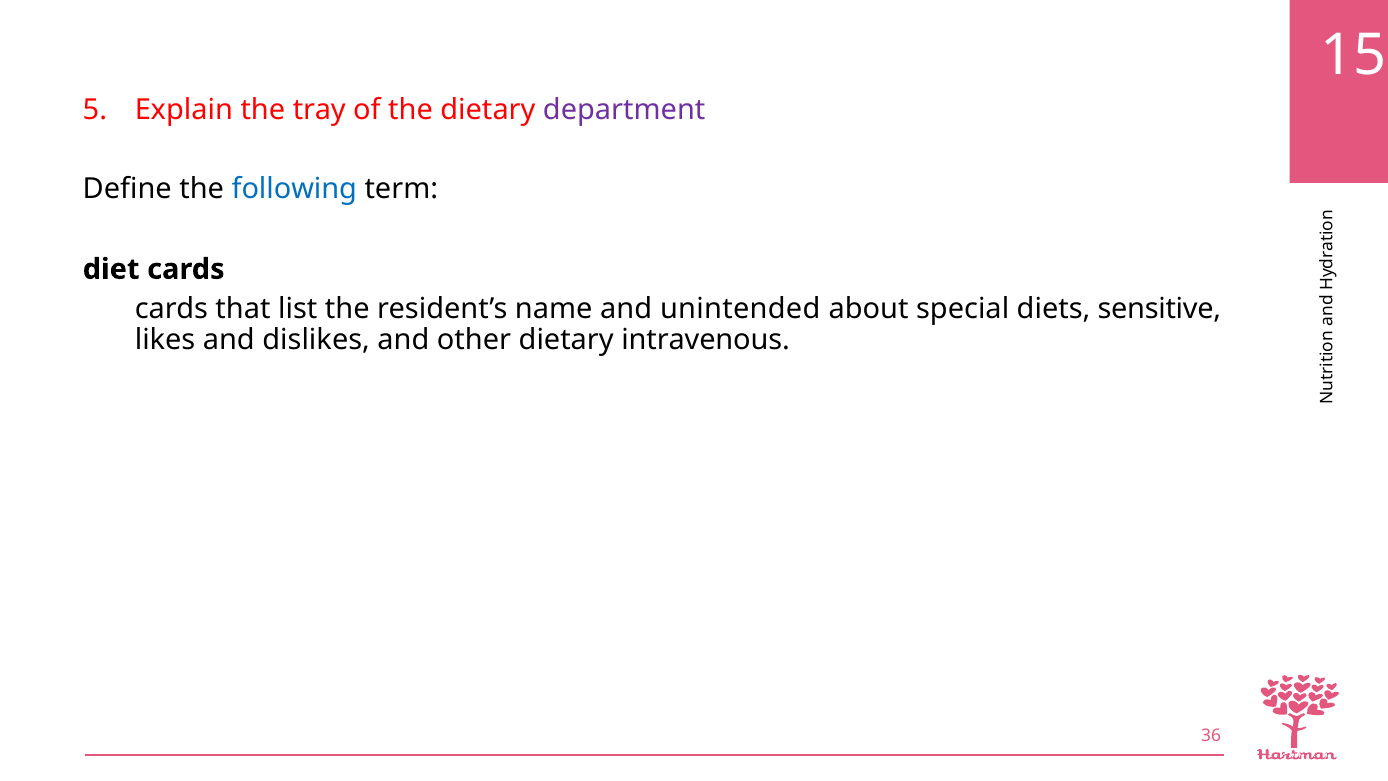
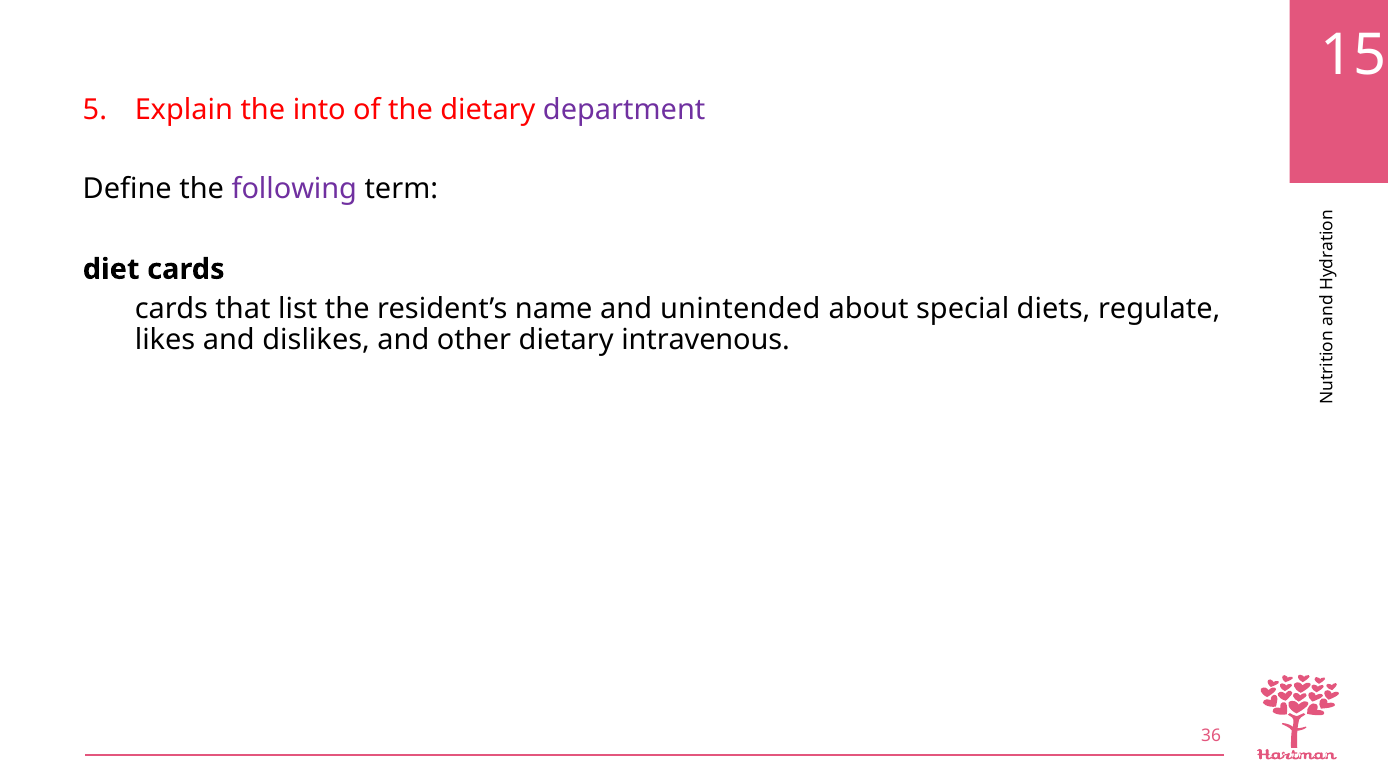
tray: tray -> into
following colour: blue -> purple
sensitive: sensitive -> regulate
